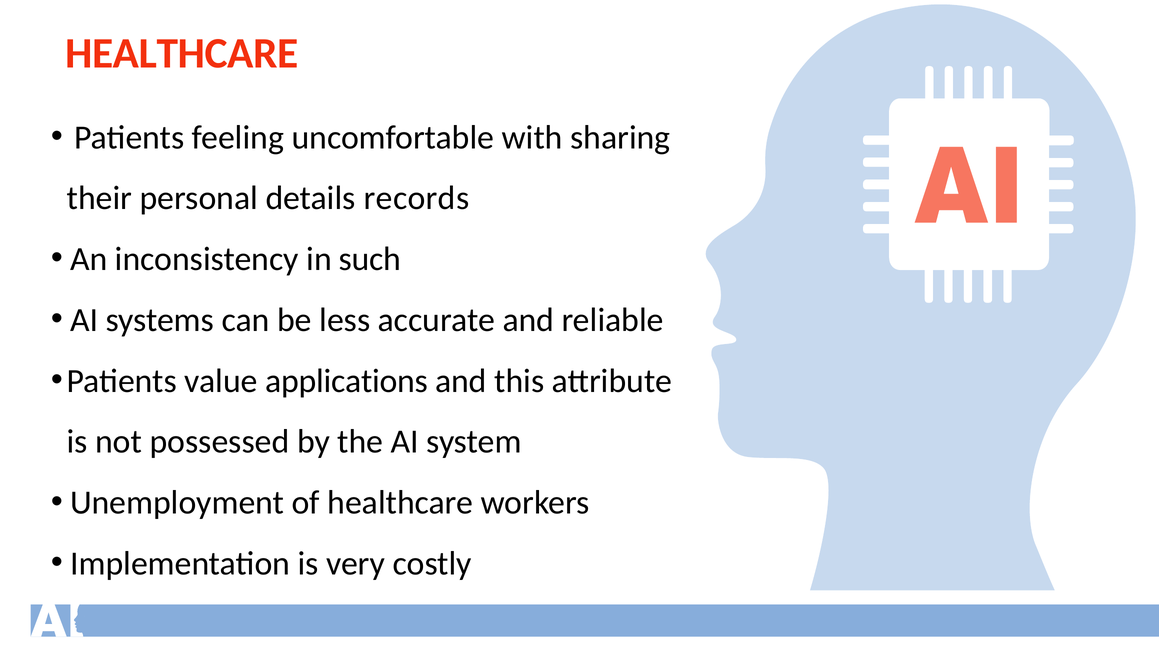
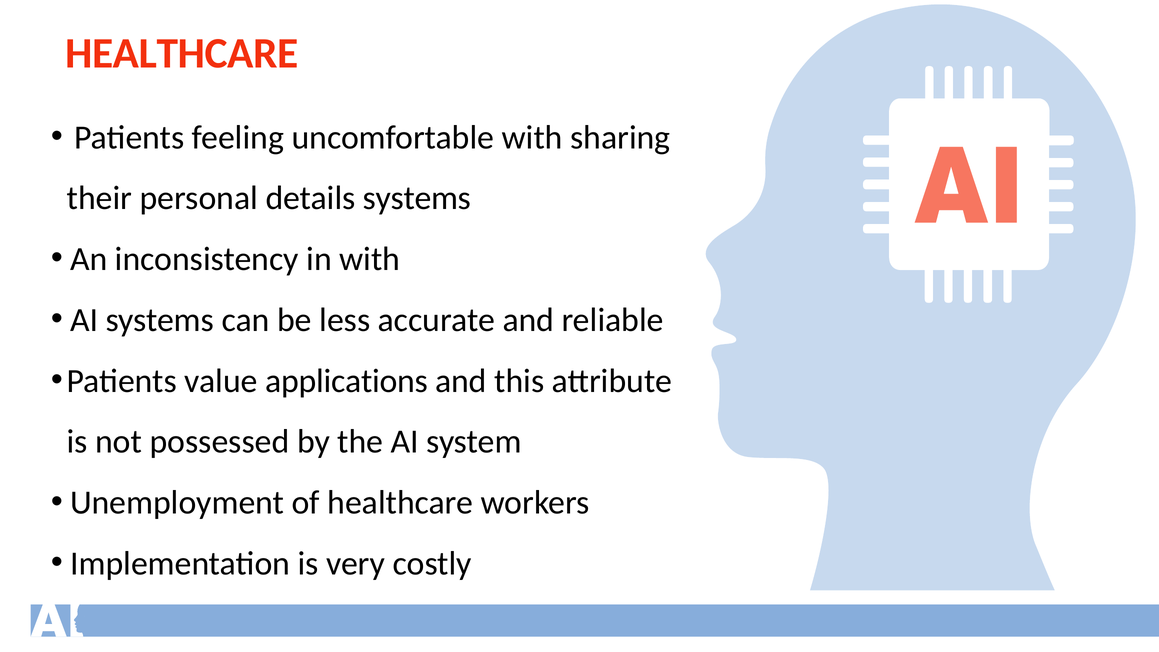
details records: records -> systems
in such: such -> with
